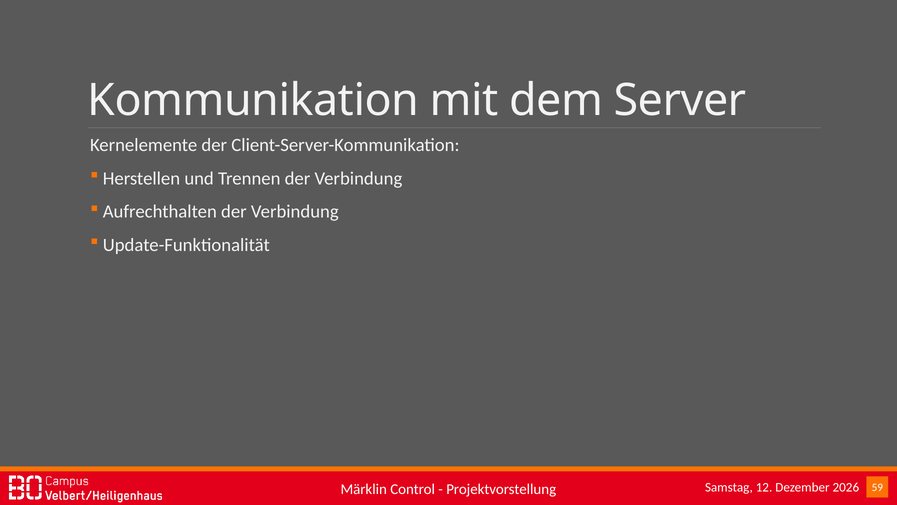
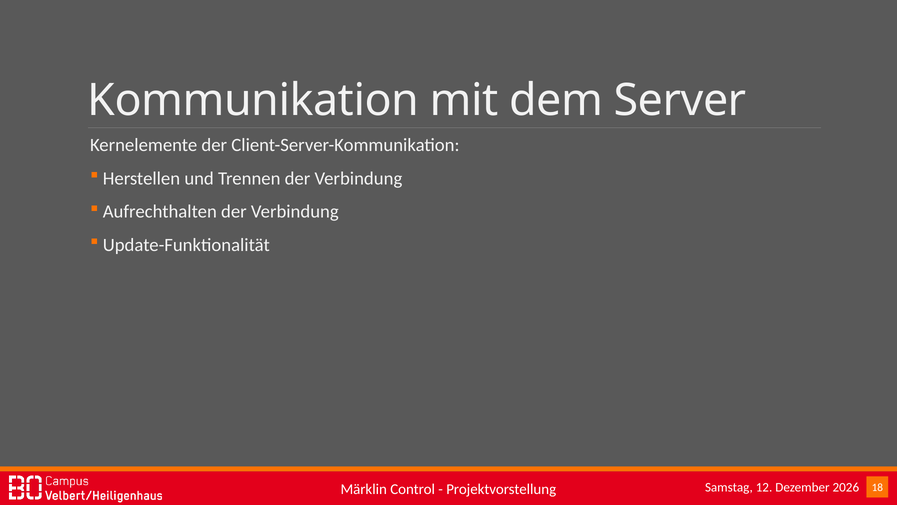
59: 59 -> 18
